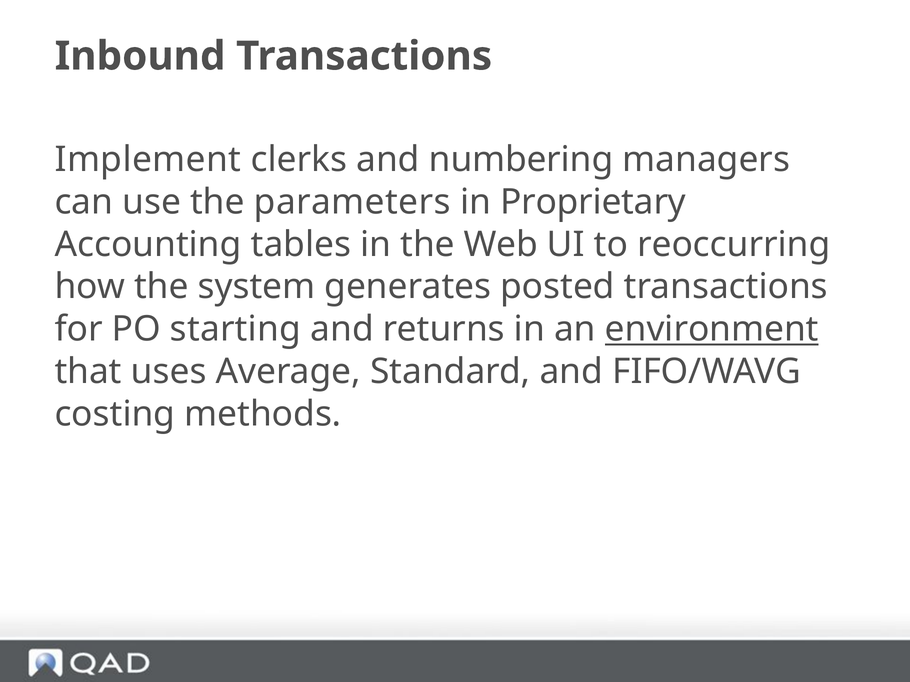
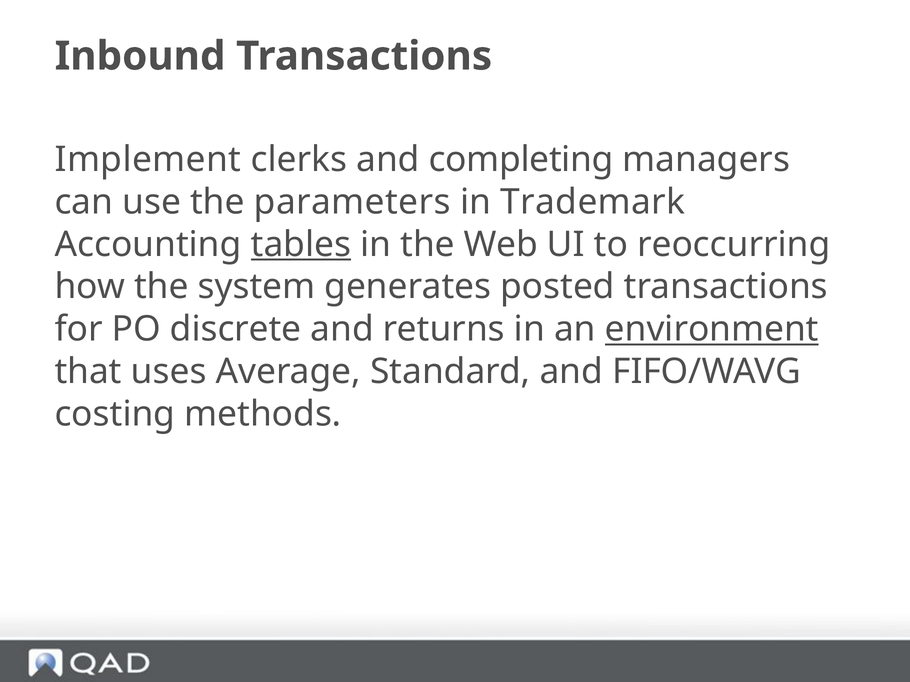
numbering: numbering -> completing
Proprietary: Proprietary -> Trademark
tables underline: none -> present
starting: starting -> discrete
